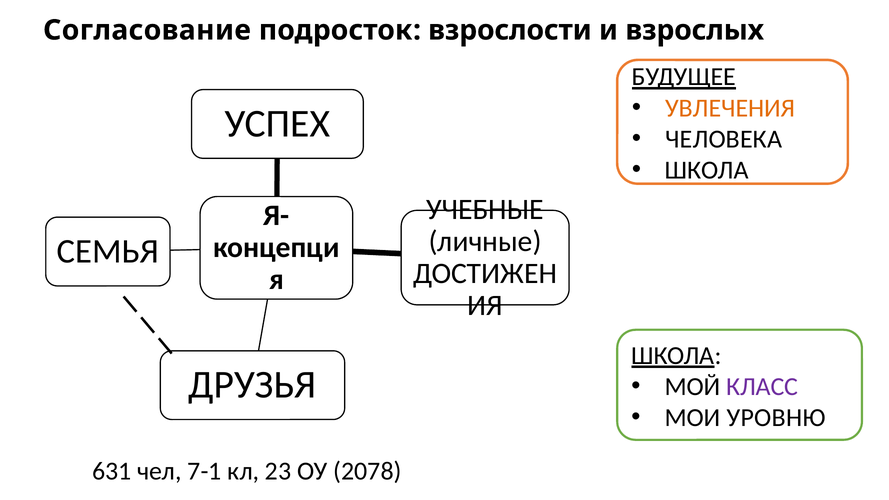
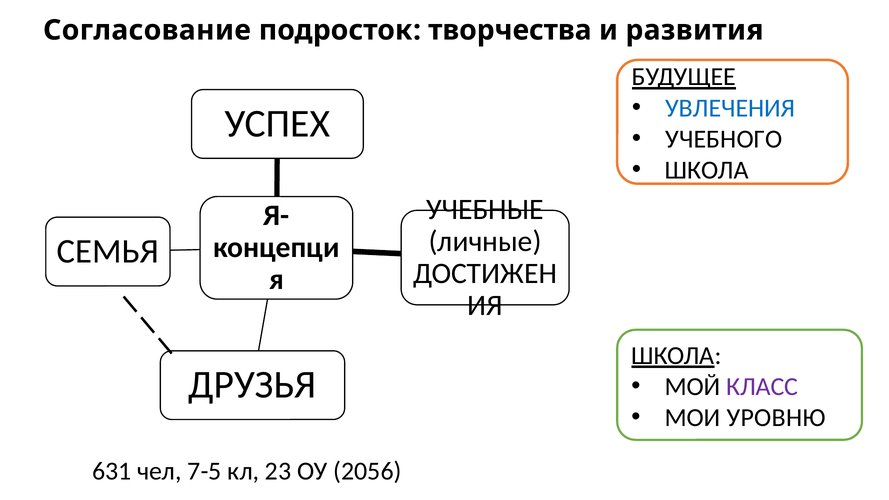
взрослости: взрослости -> творчества
взрослых: взрослых -> развития
УВЛЕЧЕНИЯ colour: orange -> blue
ЧЕЛОВЕКА: ЧЕЛОВЕКА -> УЧЕБНОГО
7-1: 7-1 -> 7-5
2078: 2078 -> 2056
